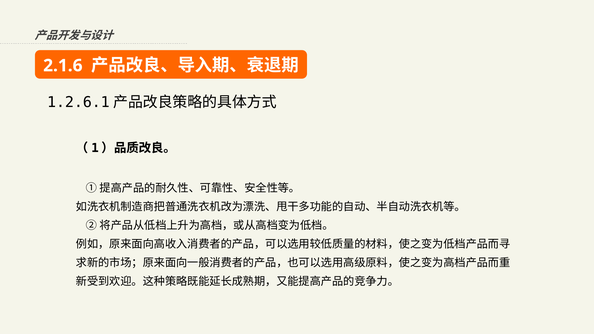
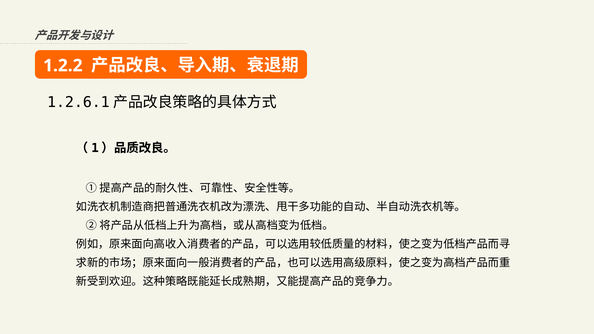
2.1.6: 2.1.6 -> 1.2.2
